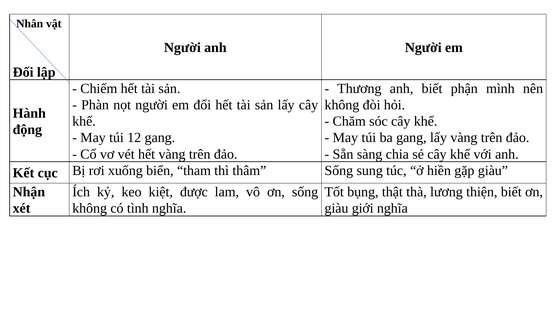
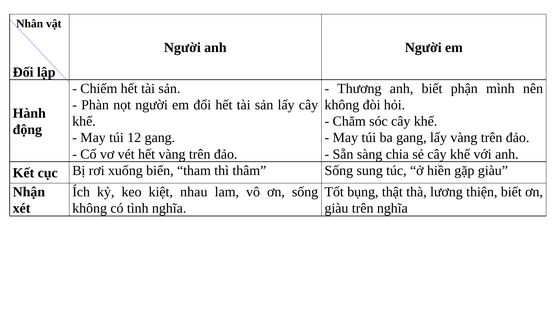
được: được -> nhau
giàu giới: giới -> trên
